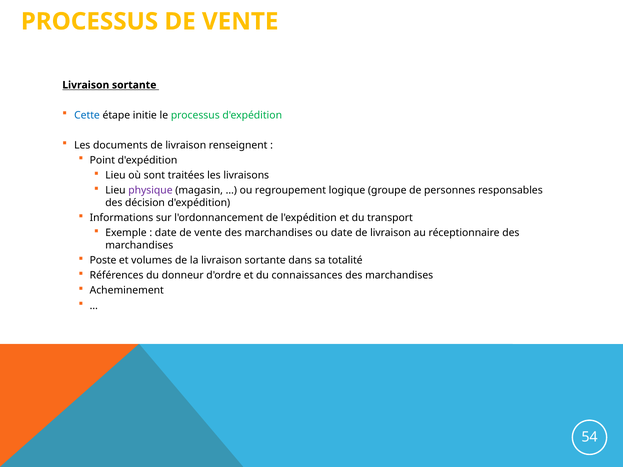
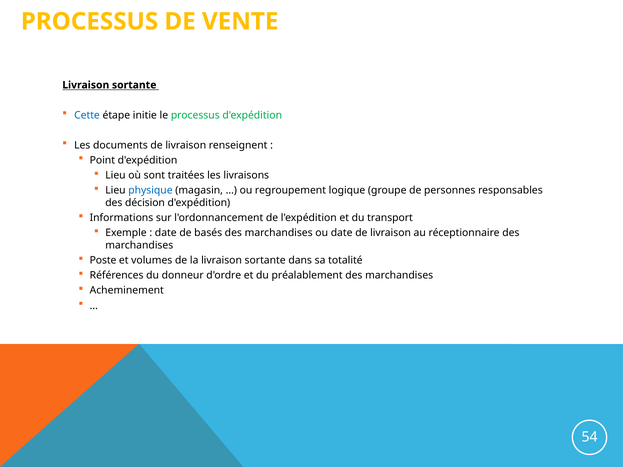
physique colour: purple -> blue
date de vente: vente -> basés
connaissances: connaissances -> préalablement
